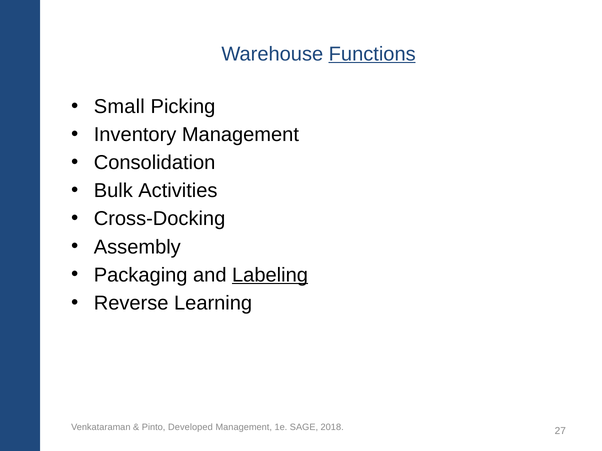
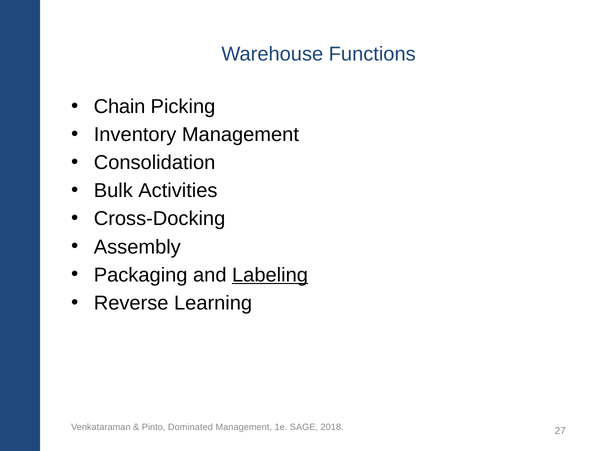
Functions underline: present -> none
Small: Small -> Chain
Developed: Developed -> Dominated
